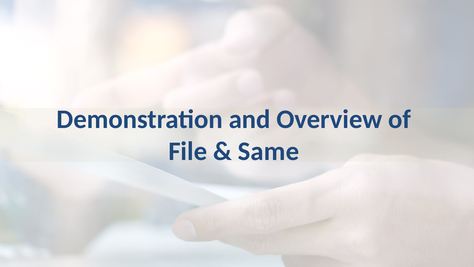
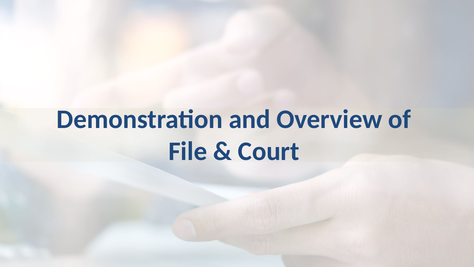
Same: Same -> Court
